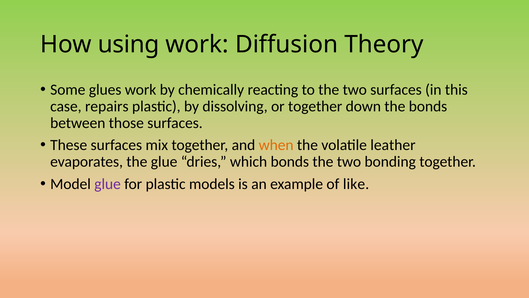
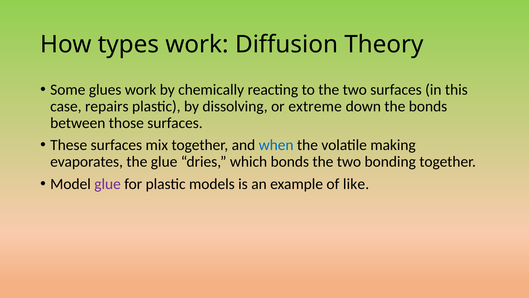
using: using -> types
or together: together -> extreme
when colour: orange -> blue
leather: leather -> making
